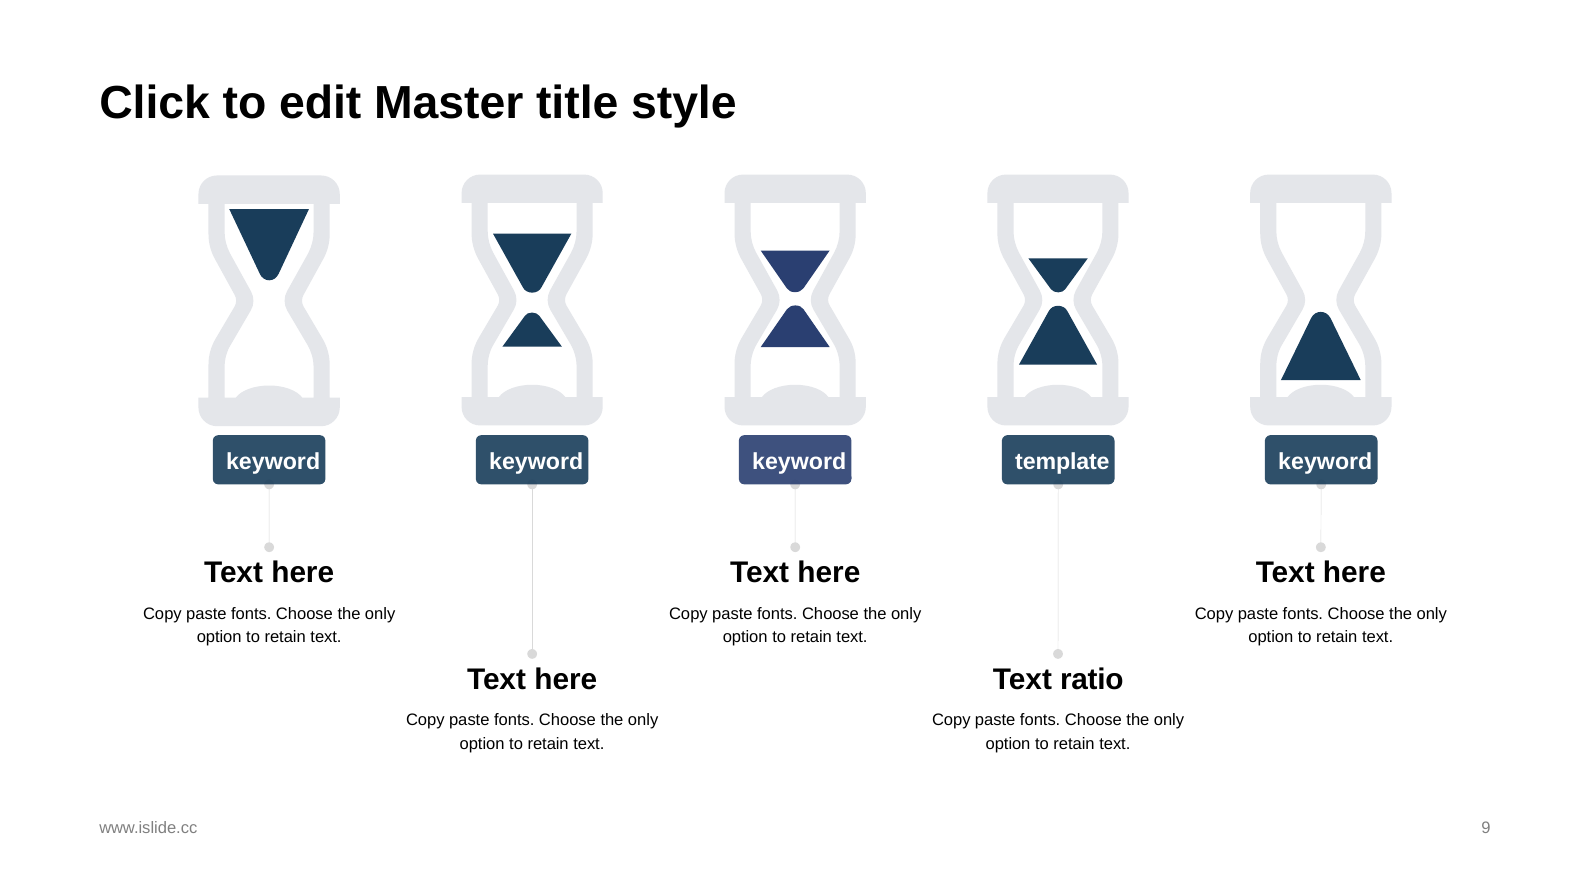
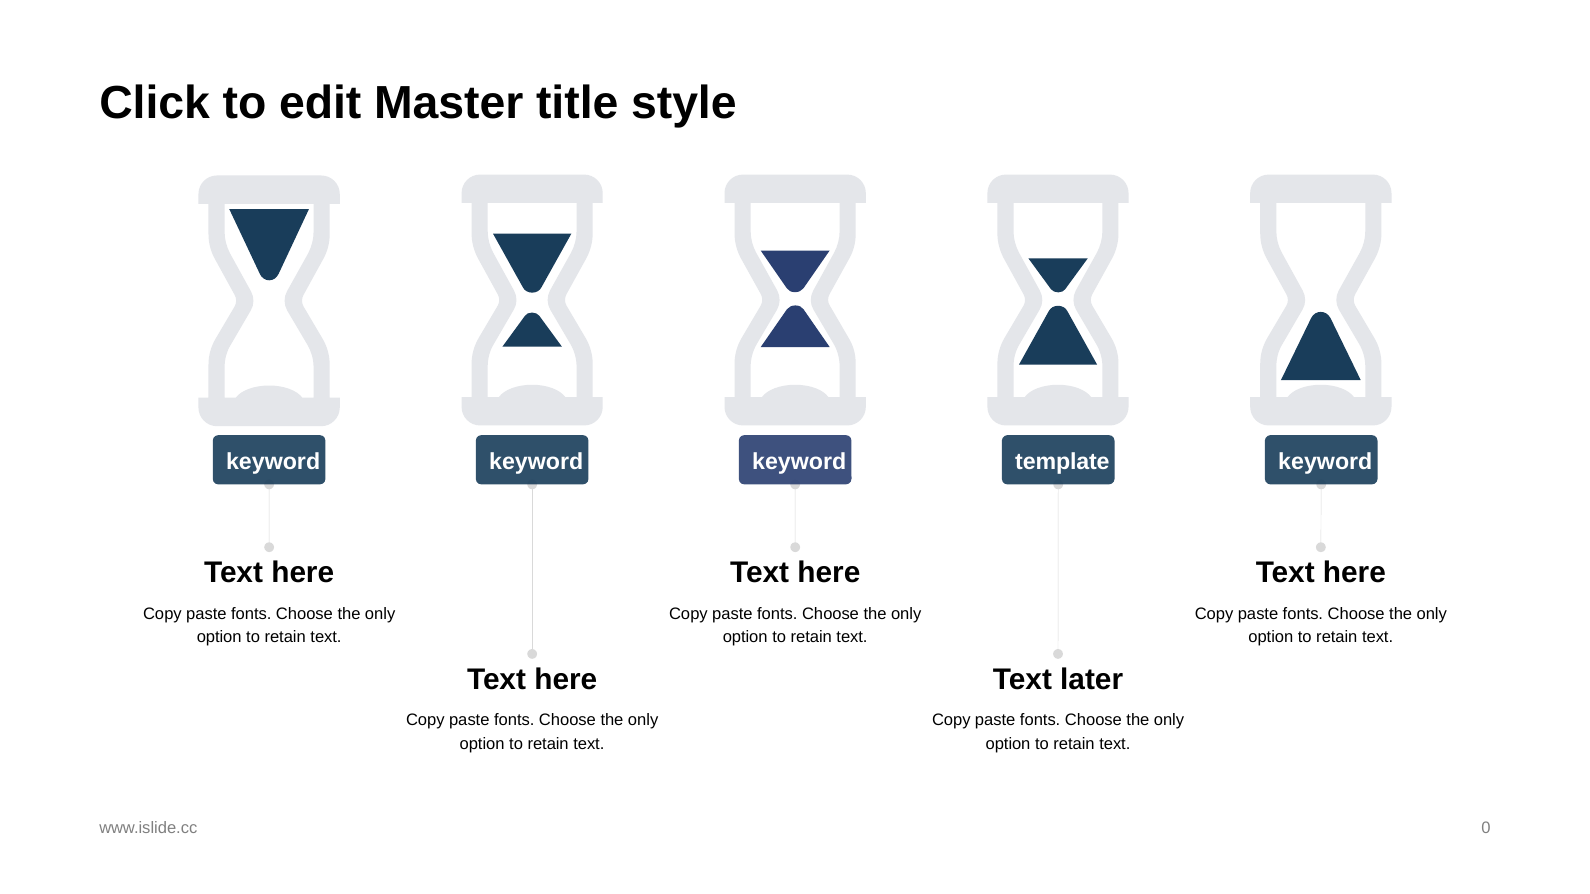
ratio: ratio -> later
9: 9 -> 0
